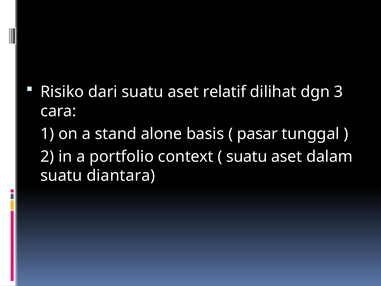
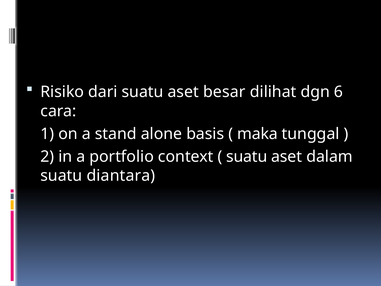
relatif: relatif -> besar
3: 3 -> 6
pasar: pasar -> maka
